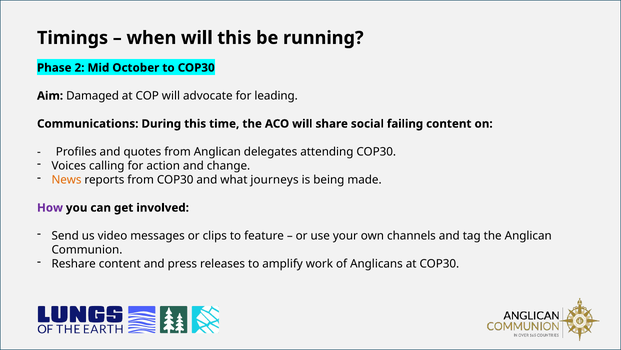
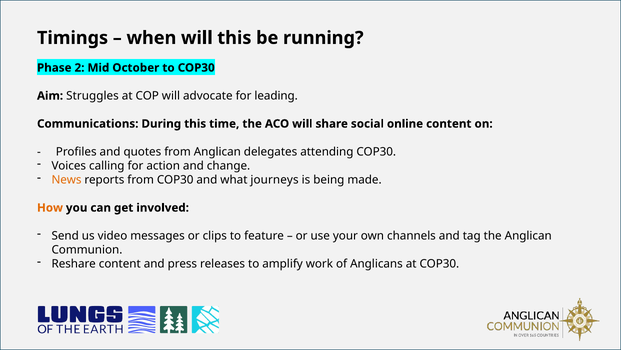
Damaged: Damaged -> Struggles
failing: failing -> online
How colour: purple -> orange
